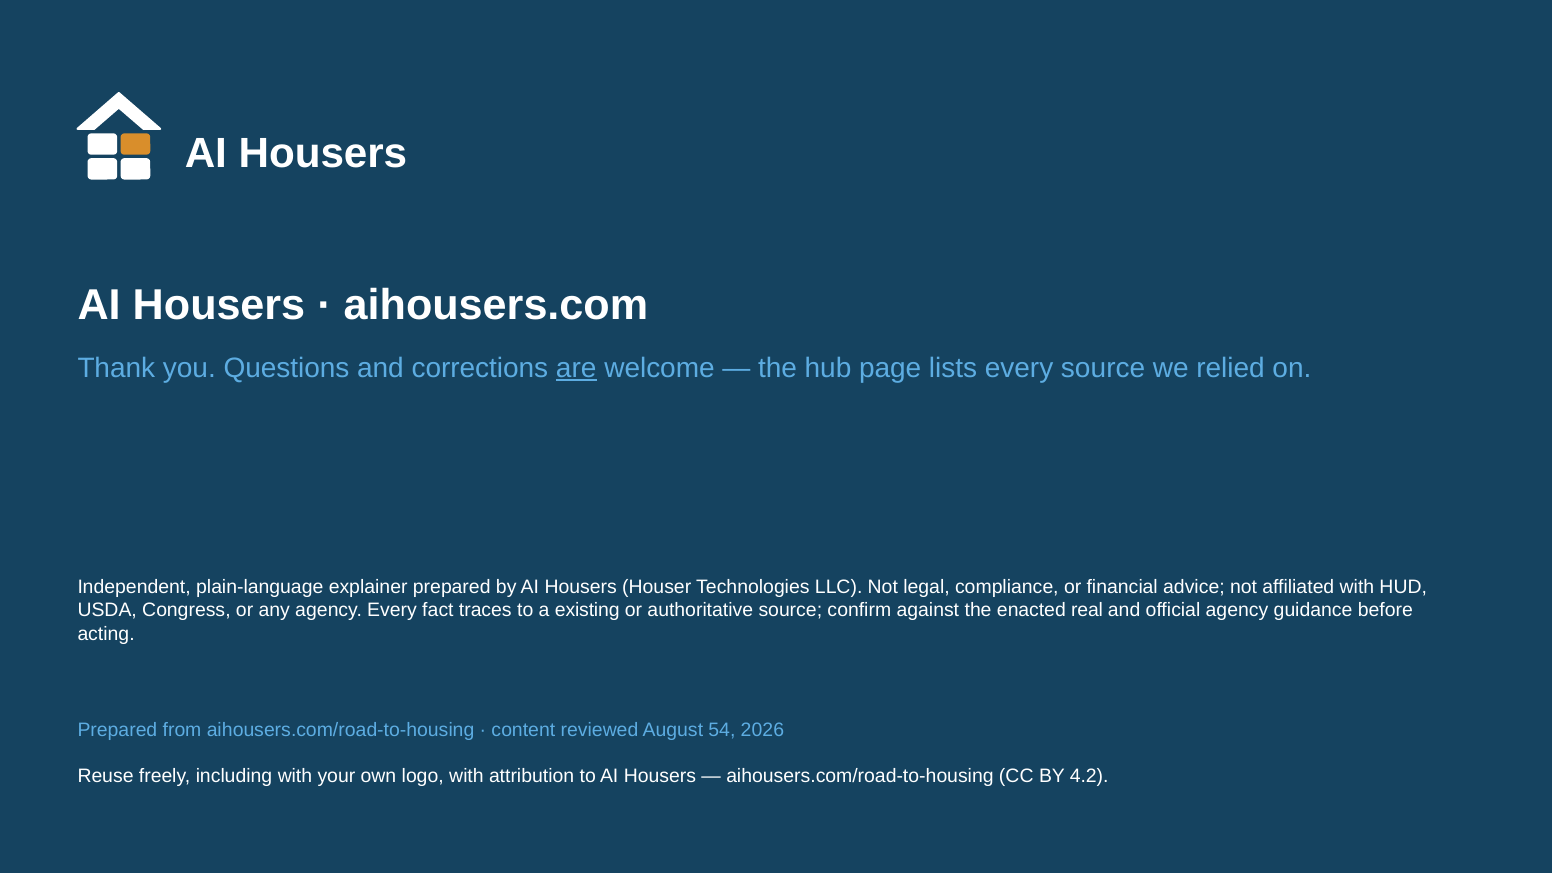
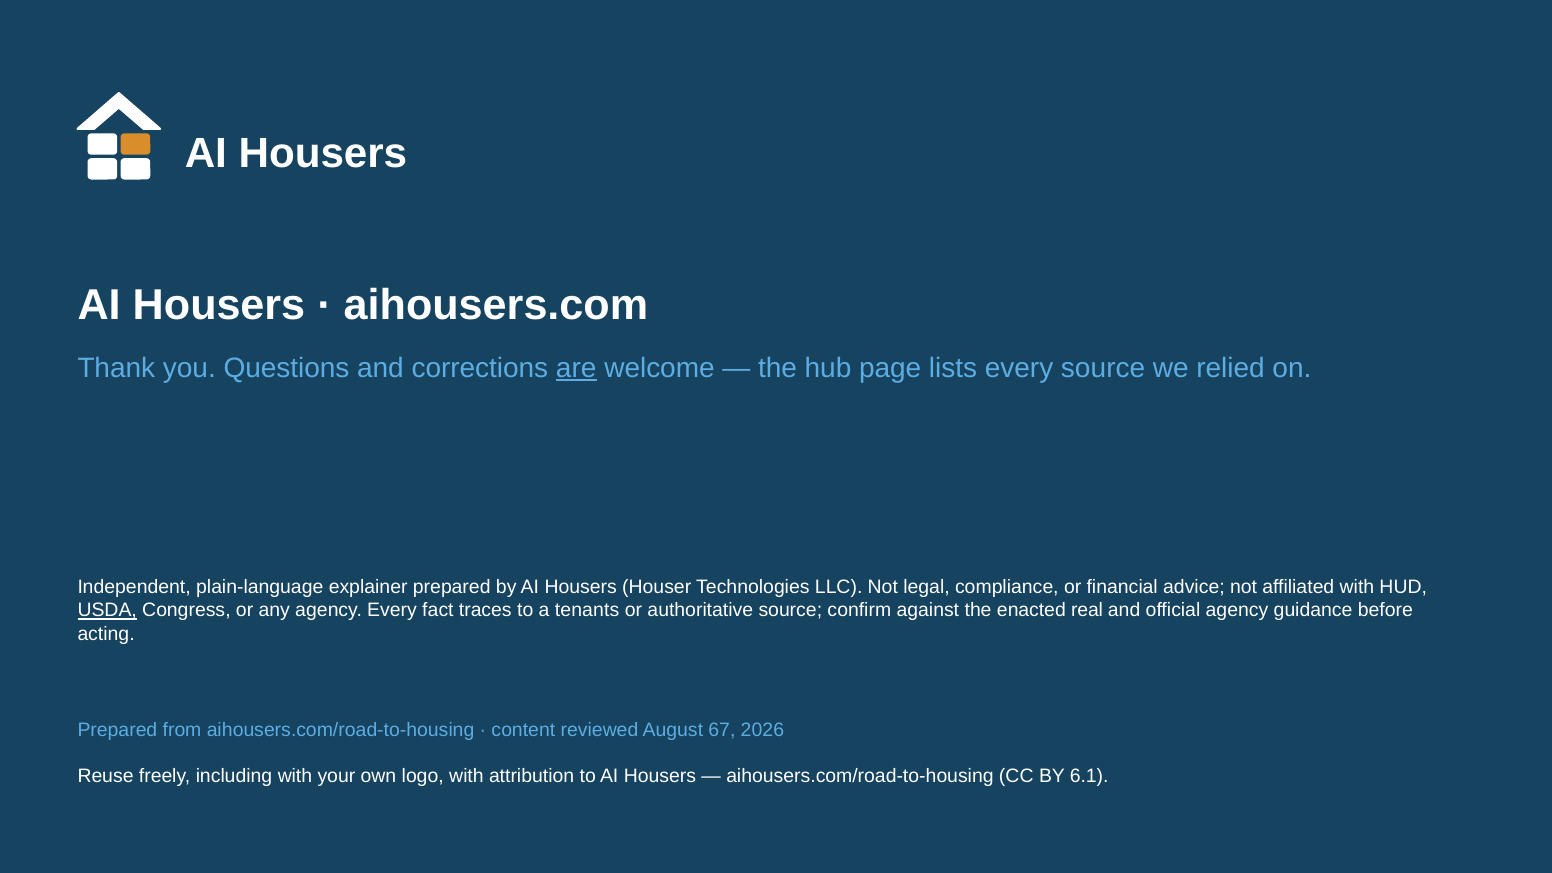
USDA underline: none -> present
existing: existing -> tenants
54: 54 -> 67
4.2: 4.2 -> 6.1
